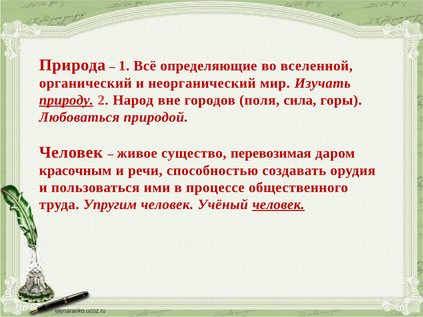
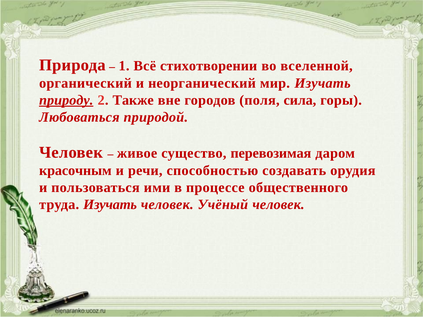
определяющие: определяющие -> стихотворении
Народ: Народ -> Также
труда Упругим: Упругим -> Изучать
человек at (278, 205) underline: present -> none
